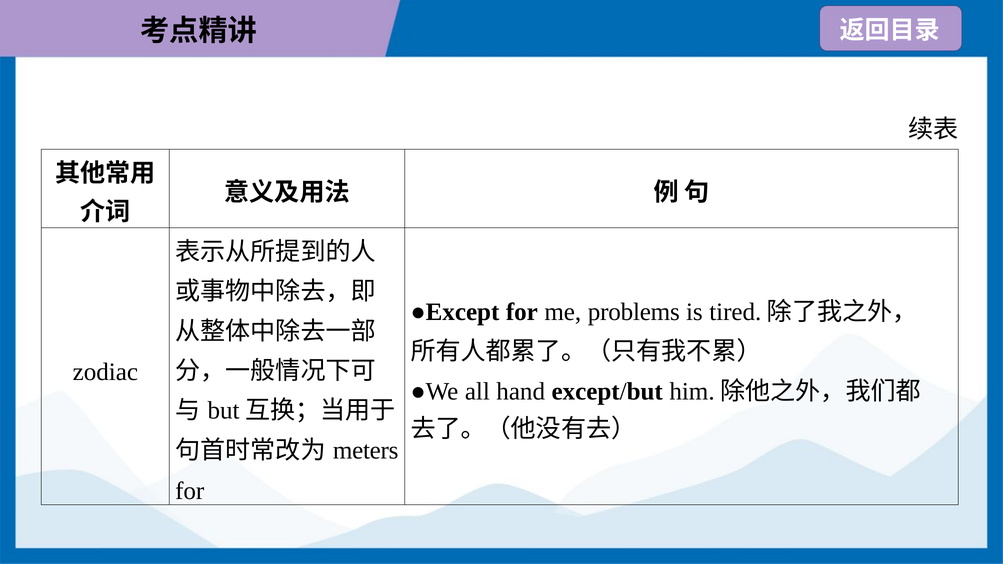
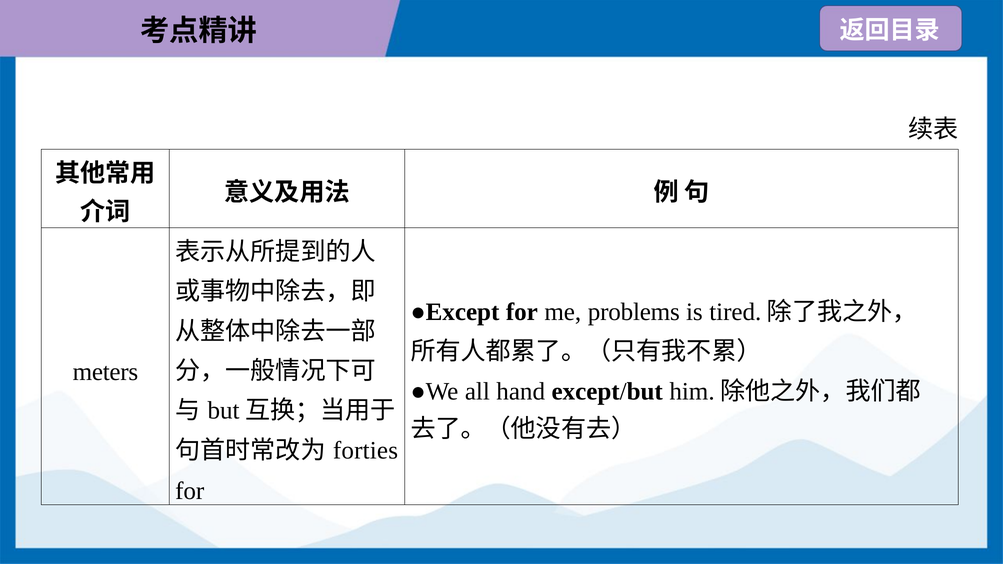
zodiac: zodiac -> meters
meters: meters -> forties
